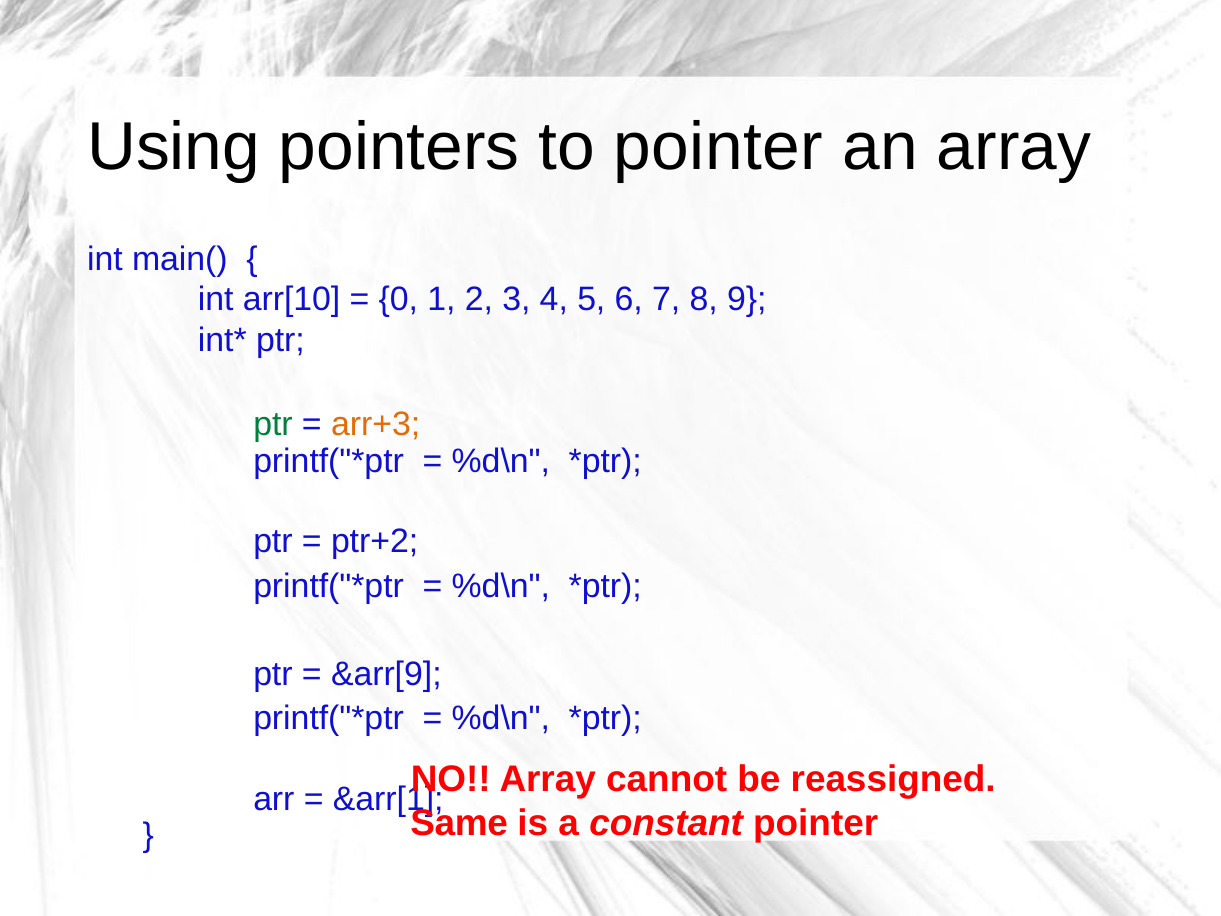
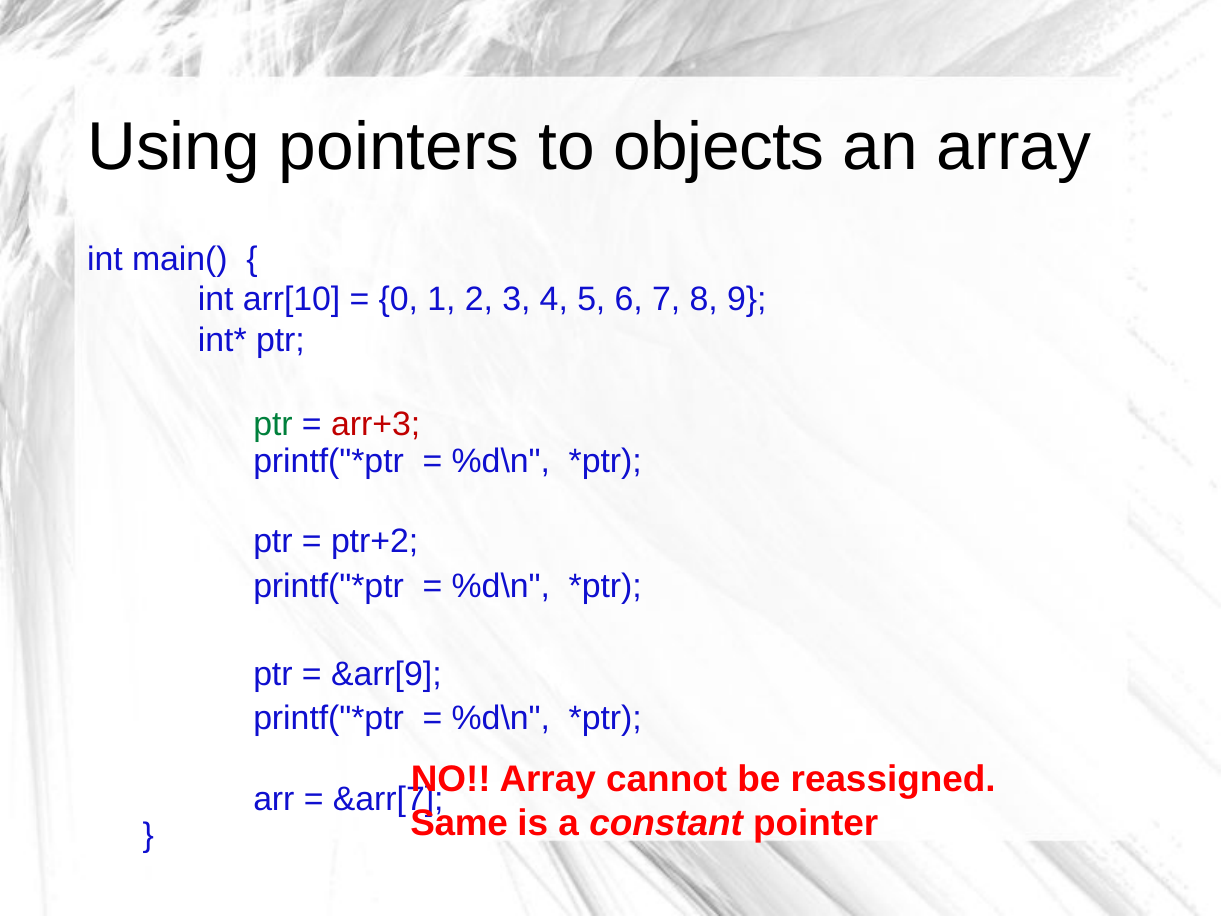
to pointer: pointer -> objects
arr+3 colour: orange -> red
&arr[1: &arr[1 -> &arr[7
